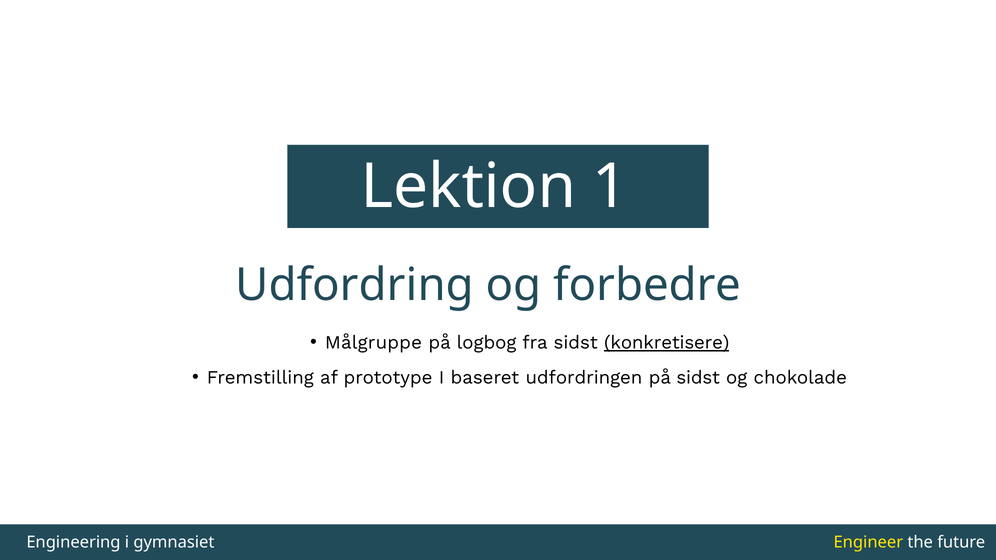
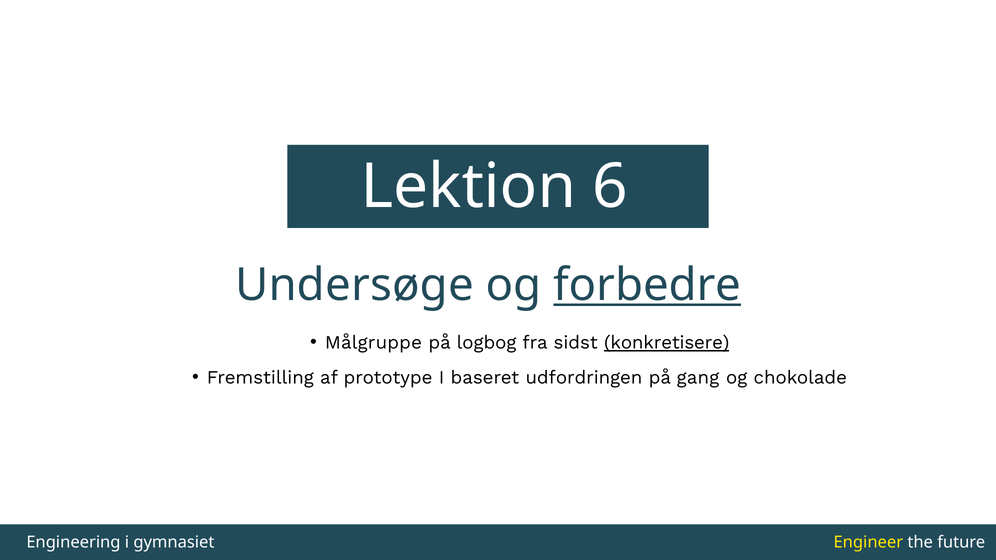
1: 1 -> 6
Udfordring: Udfordring -> Undersøge
forbedre underline: none -> present
på sidst: sidst -> gang
